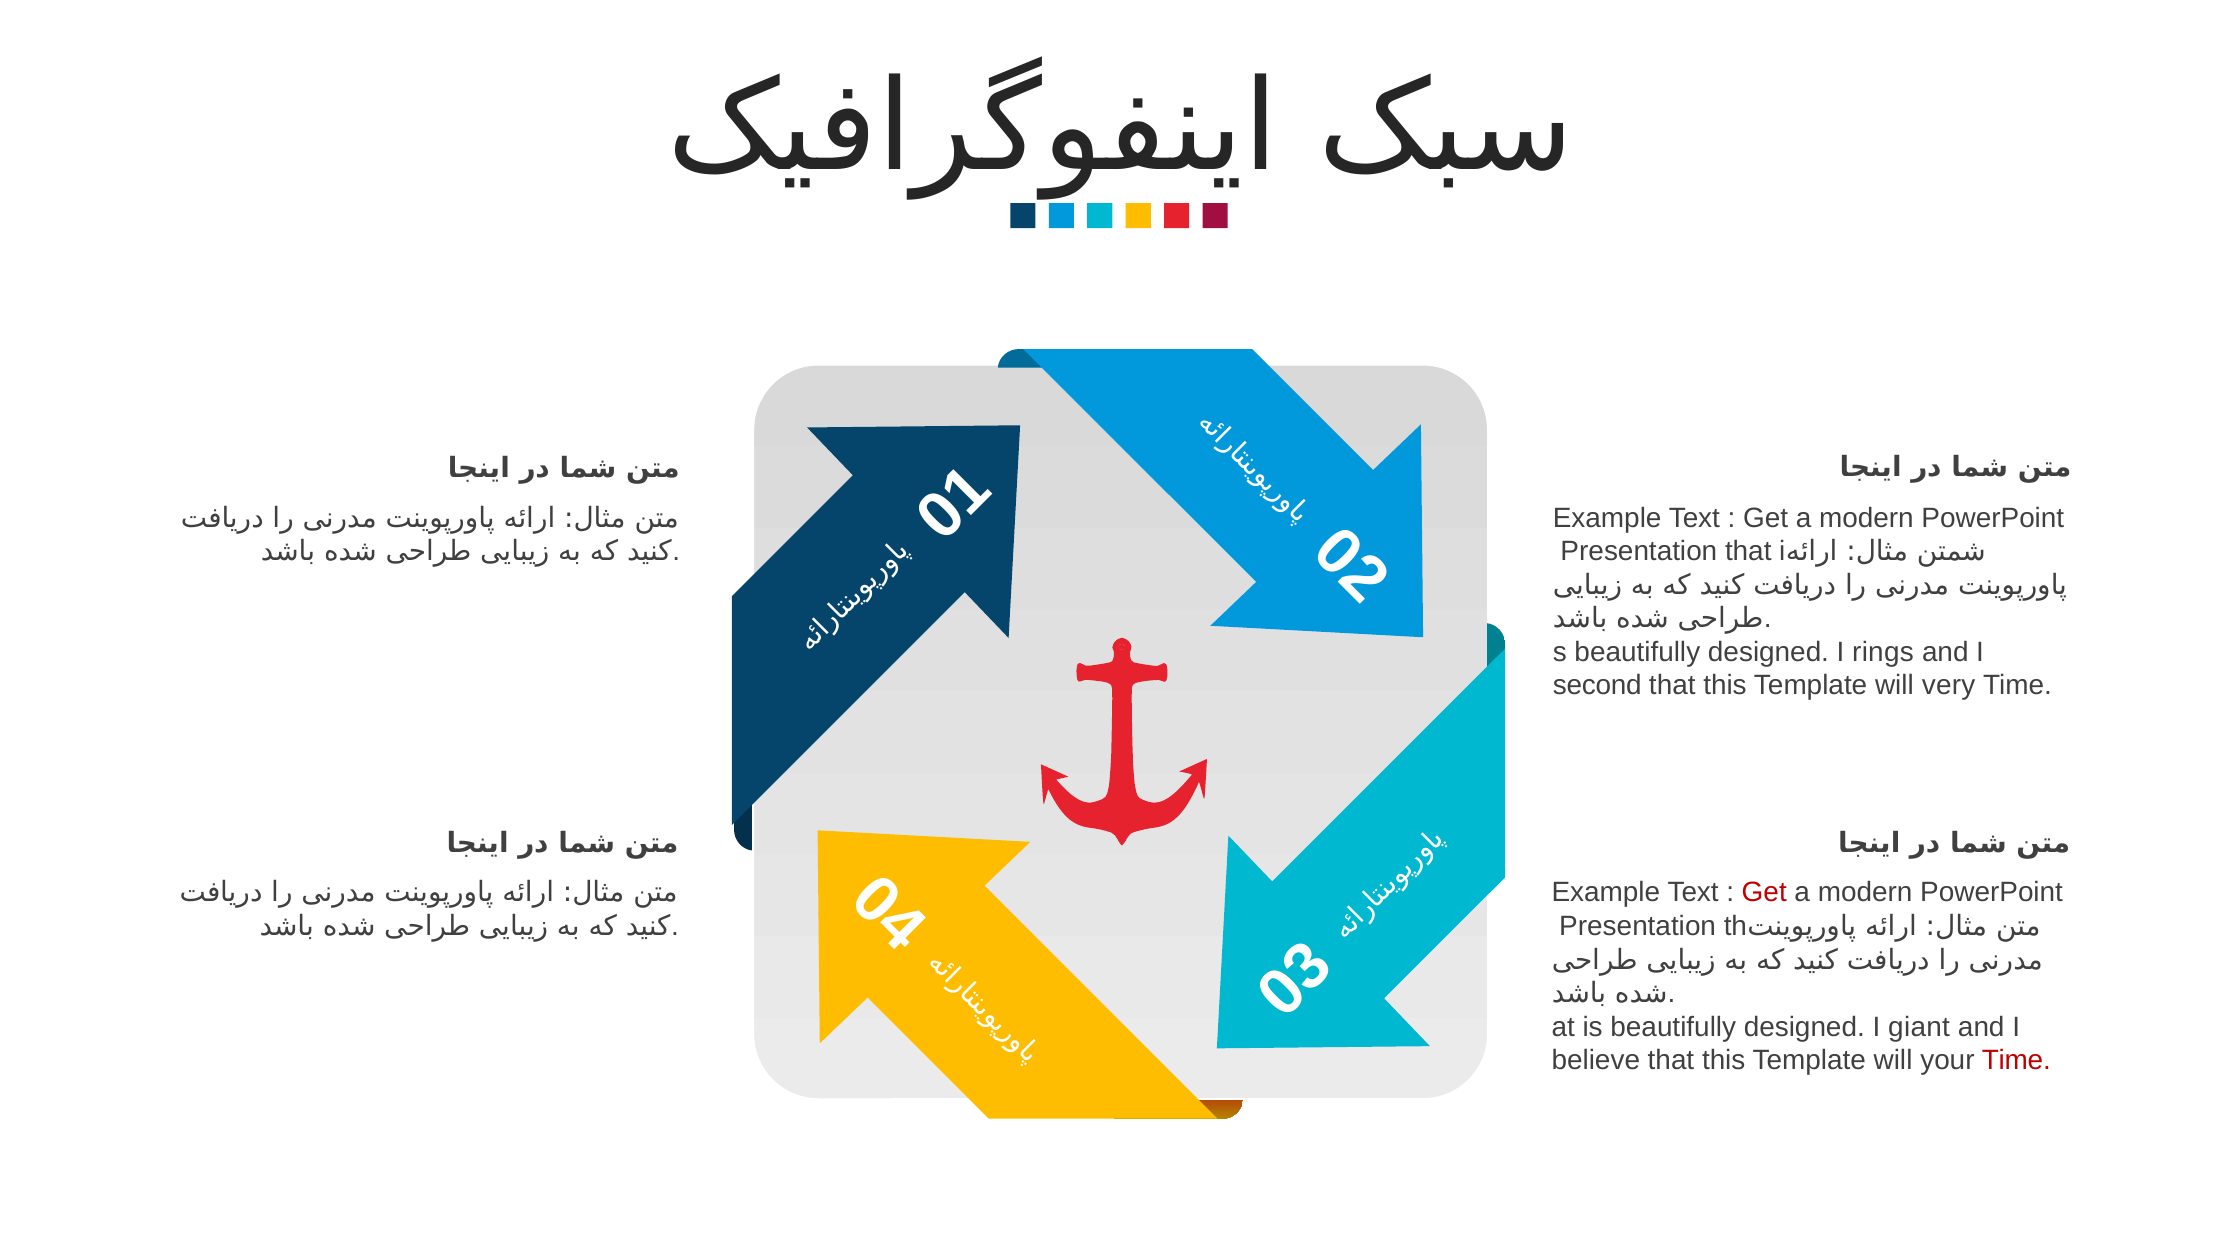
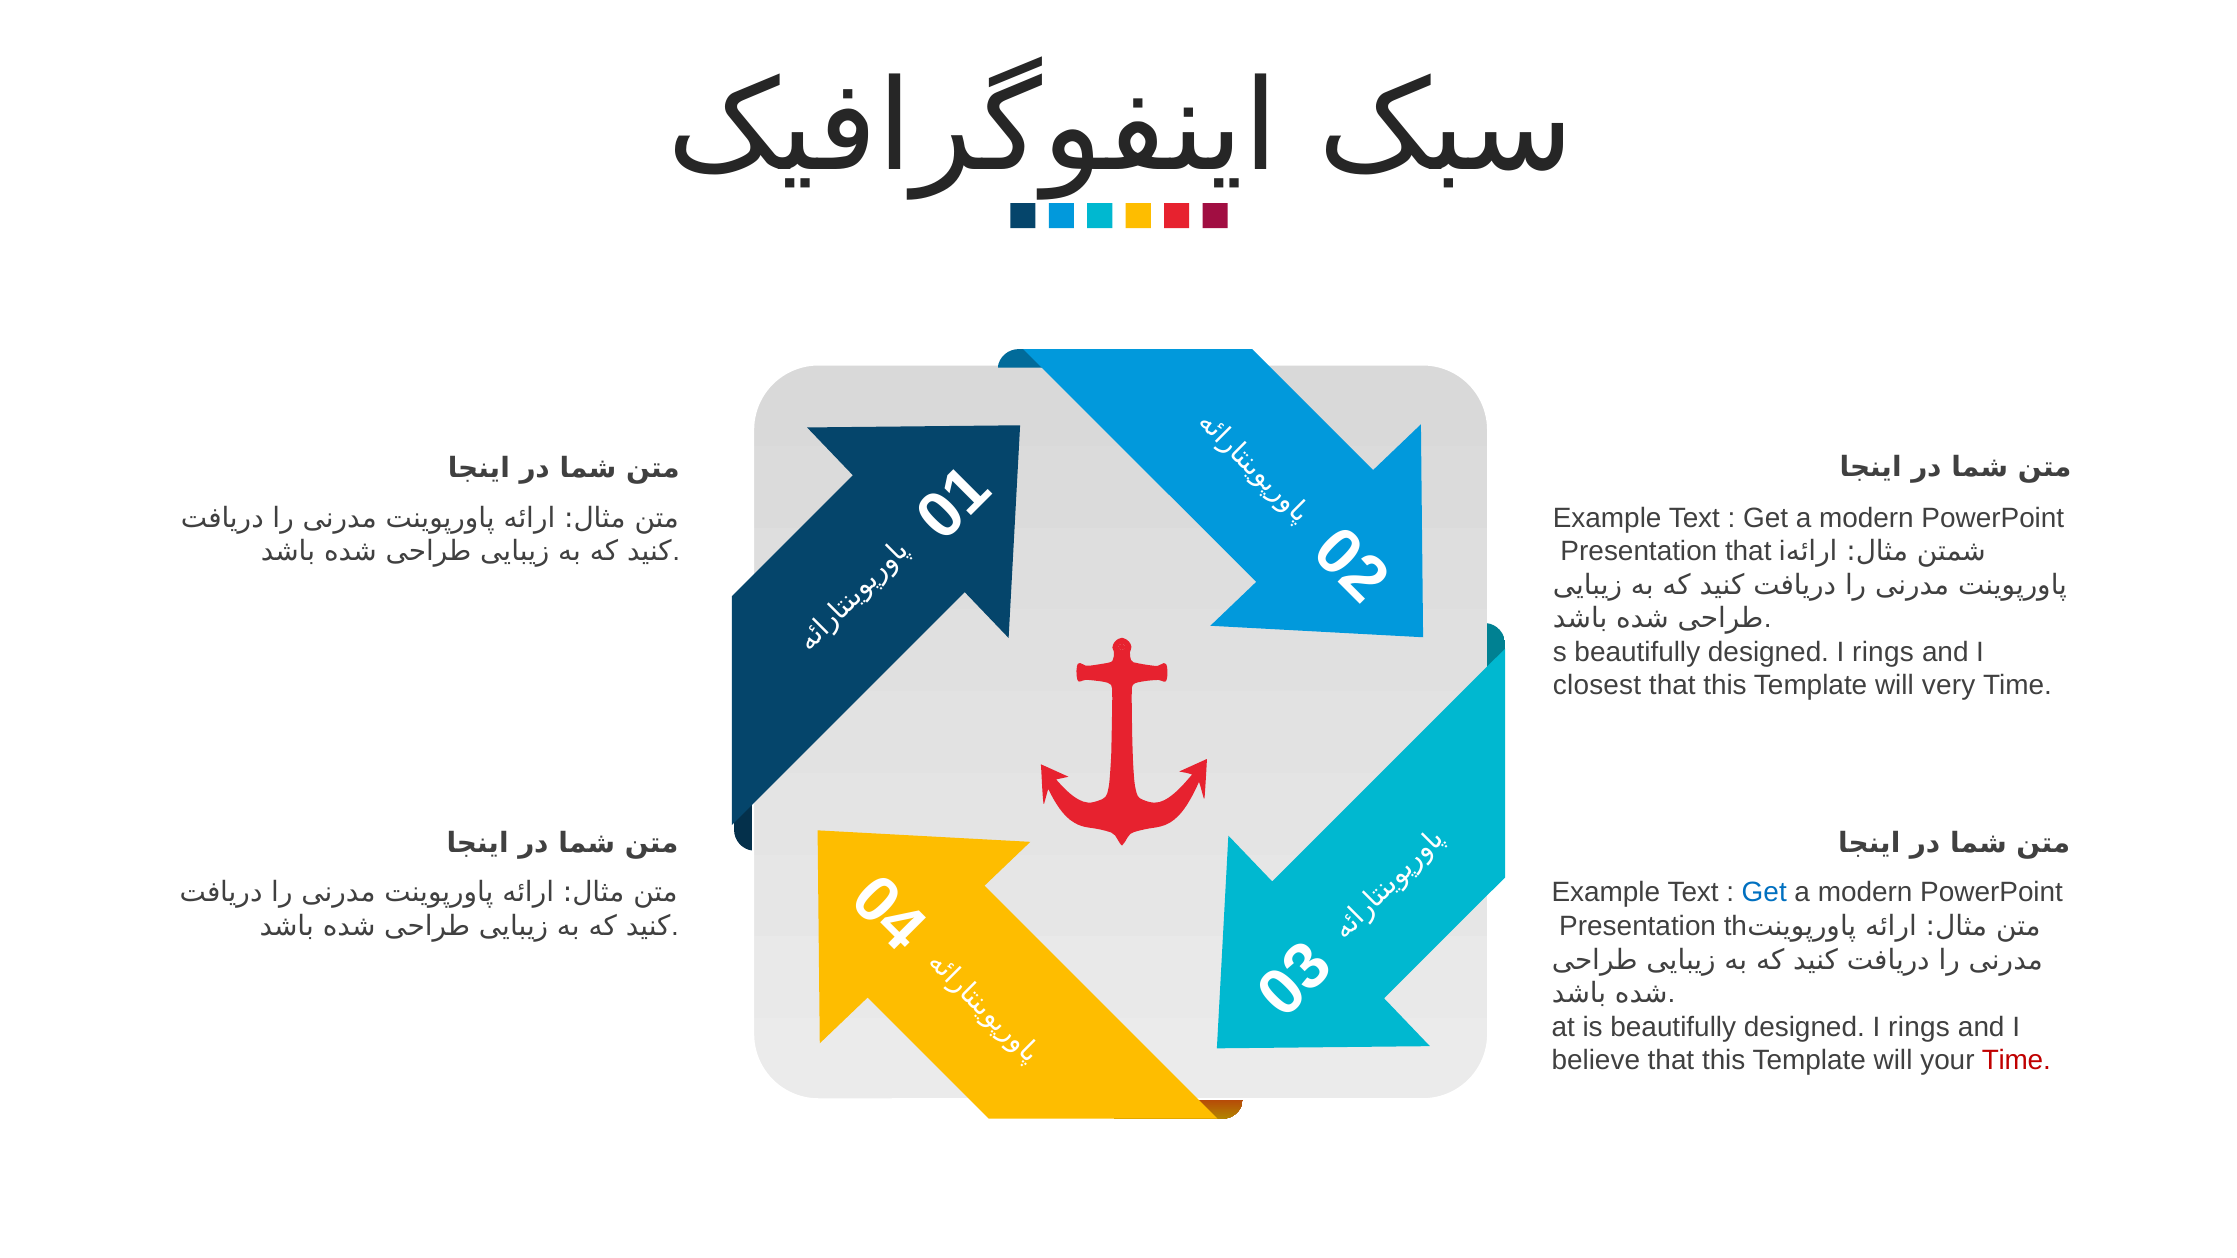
second: second -> closest
Get at (1764, 893) colour: red -> blue
giant at (1919, 1027): giant -> rings
